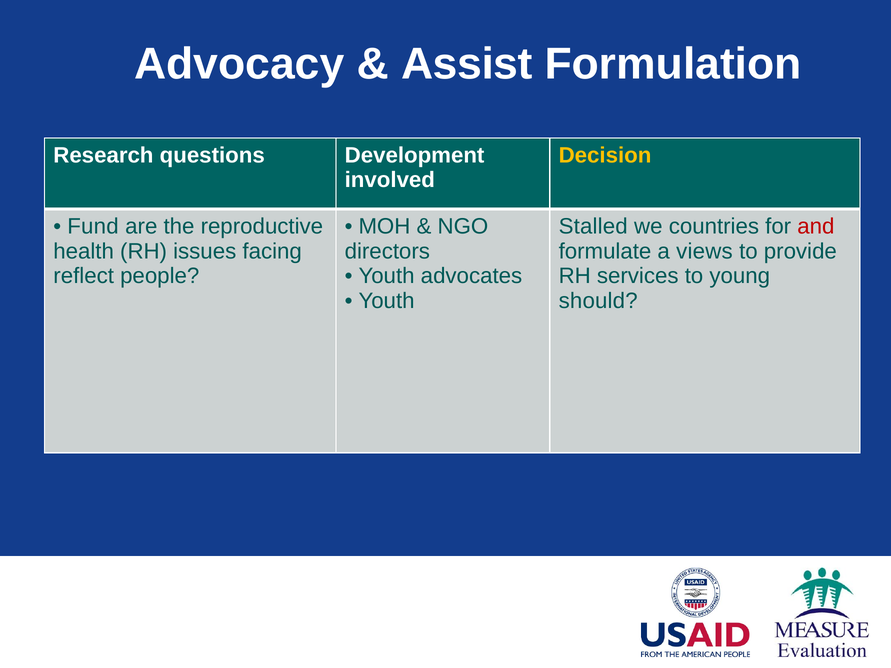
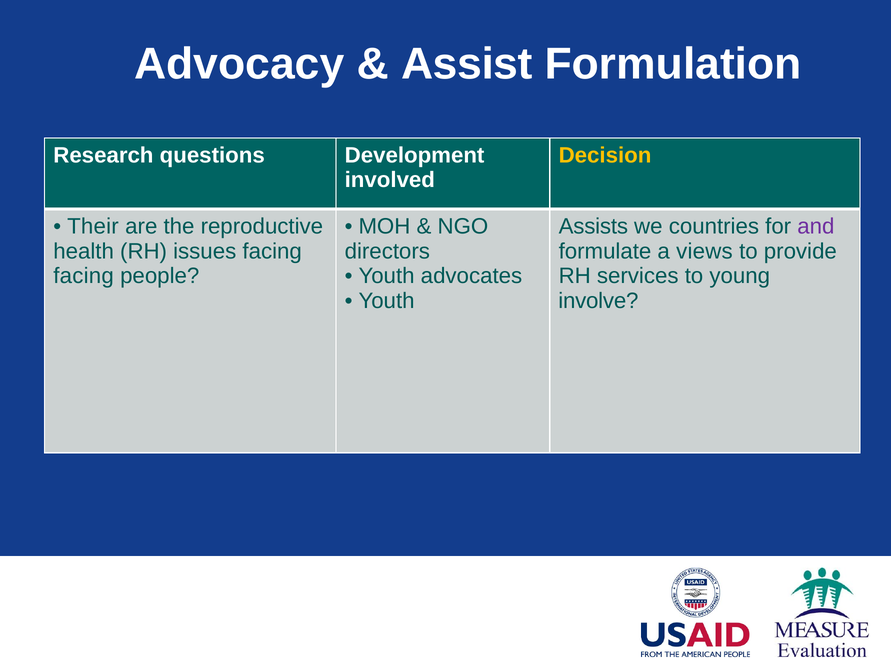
Fund: Fund -> Their
Stalled: Stalled -> Assists
and colour: red -> purple
reflect at (84, 276): reflect -> facing
should: should -> involve
